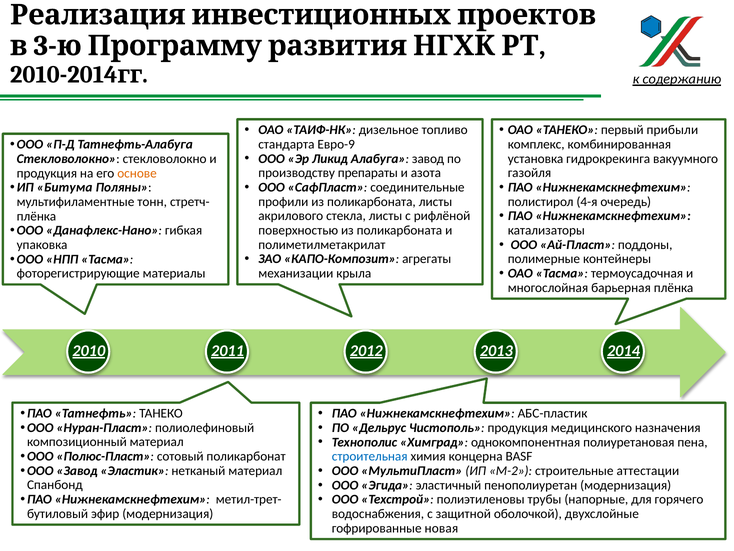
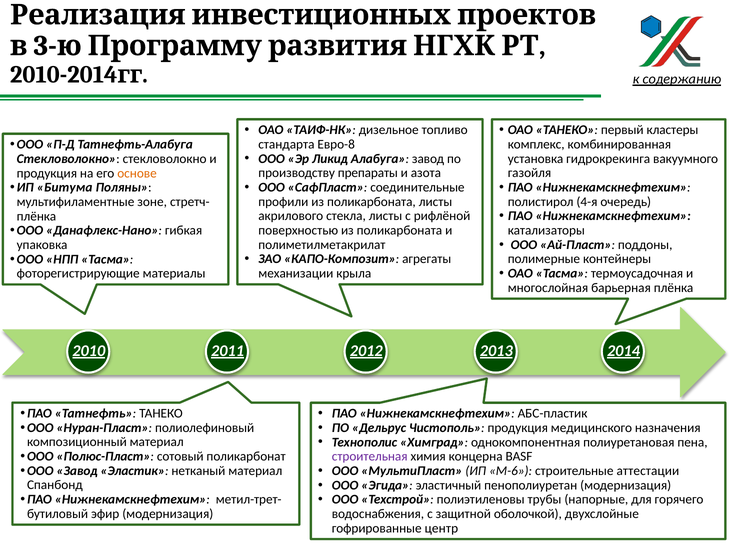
прибыли: прибыли -> кластеры
Евро-9: Евро-9 -> Евро-8
тонн: тонн -> зоне
строительная colour: blue -> purple
М-2: М-2 -> М-6
новая: новая -> центр
